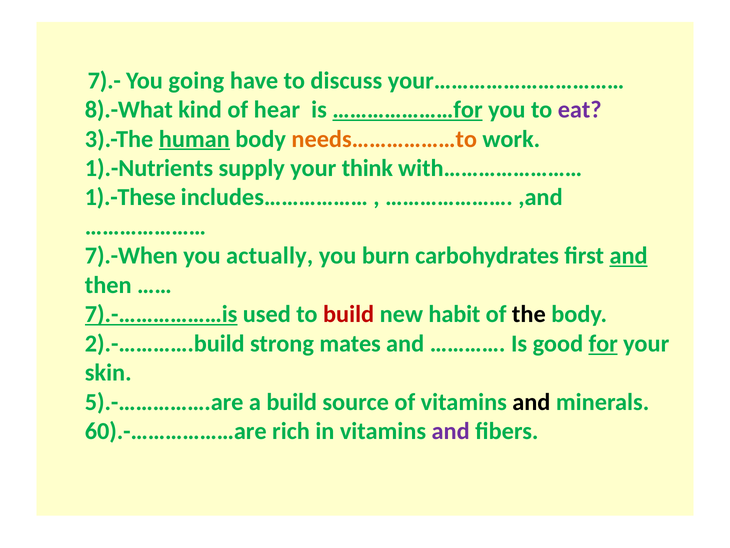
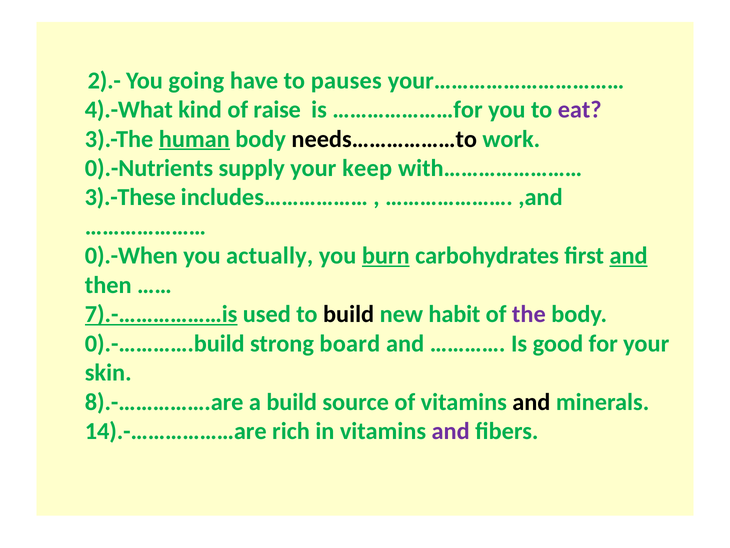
7).-: 7).- -> 2).-
discuss: discuss -> pauses
8).-What: 8).-What -> 4).-What
hear: hear -> raise
…………………for underline: present -> none
needs………………to colour: orange -> black
1).-Nutrients: 1).-Nutrients -> 0).-Nutrients
think: think -> keep
1).-These: 1).-These -> 3).-These
7).-When: 7).-When -> 0).-When
burn underline: none -> present
build at (349, 314) colour: red -> black
the colour: black -> purple
2).-………….build: 2).-………….build -> 0).-………….build
mates: mates -> board
for underline: present -> none
5).-…………….are: 5).-…………….are -> 8).-…………….are
60).-………………are: 60).-………………are -> 14).-………………are
